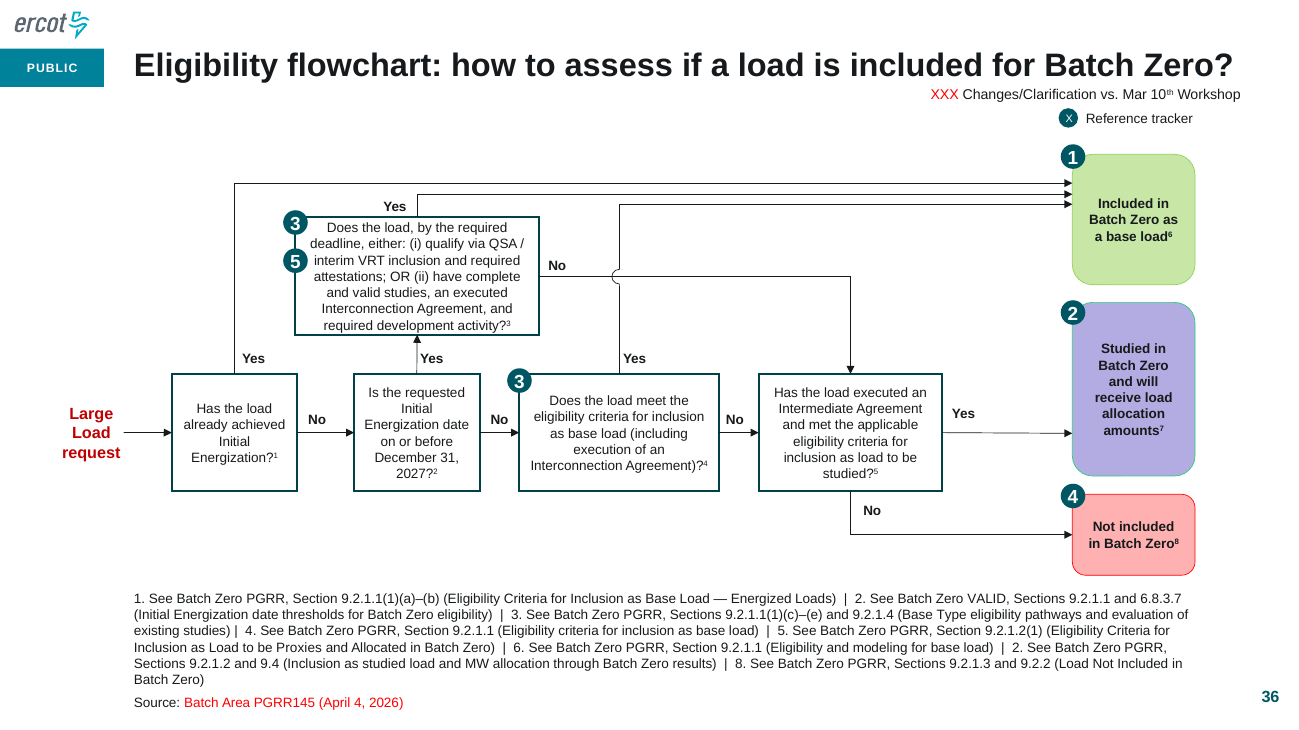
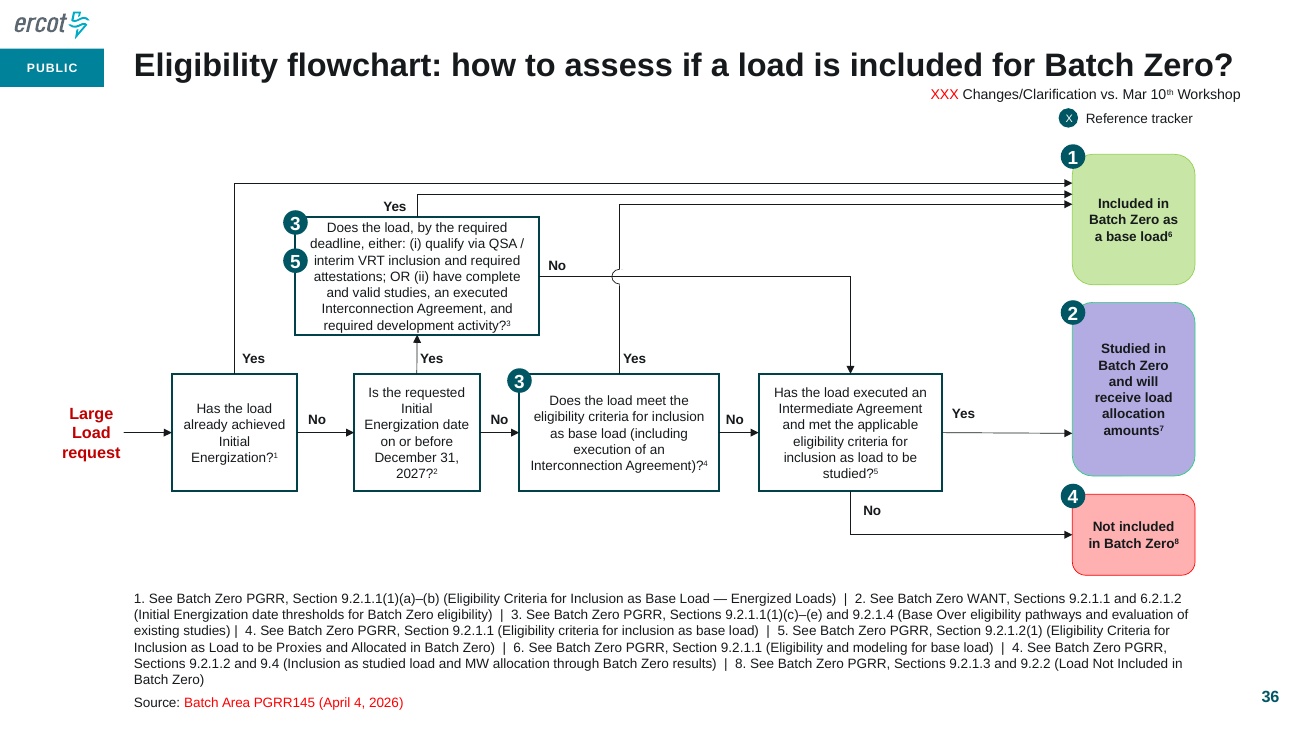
Zero VALID: VALID -> WANT
6.8.3.7: 6.8.3.7 -> 6.2.1.2
Type: Type -> Over
2 at (1018, 648): 2 -> 4
